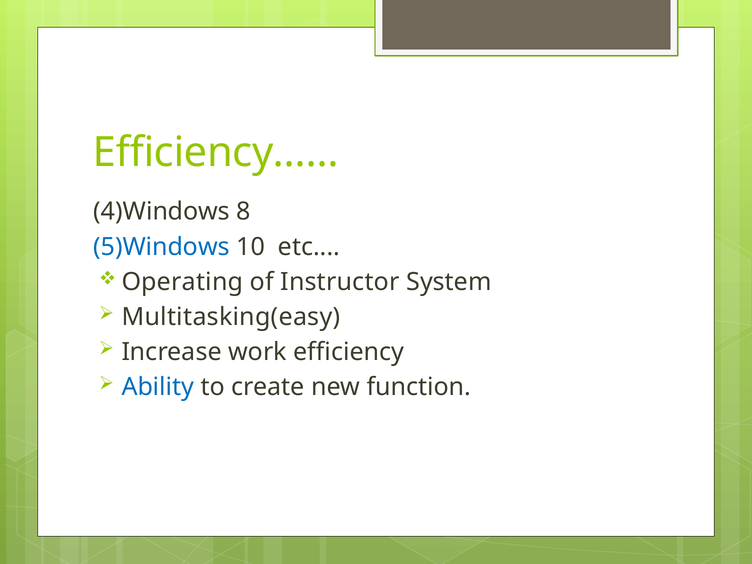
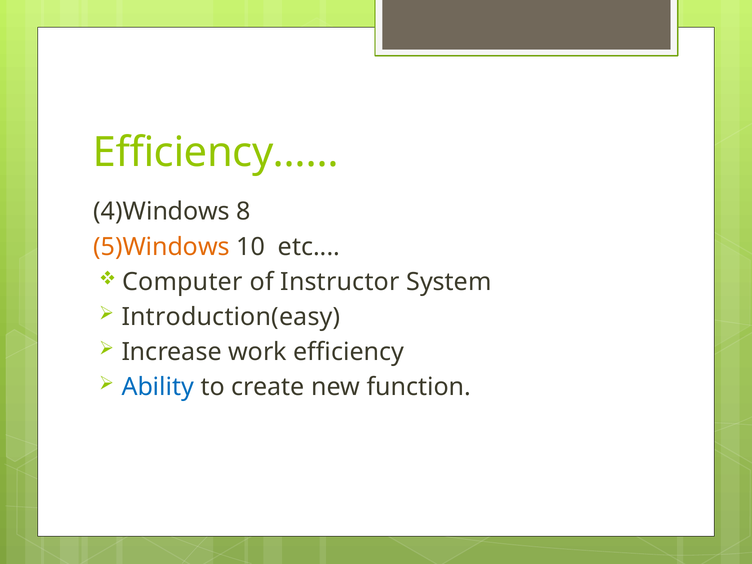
5)Windows colour: blue -> orange
Operating: Operating -> Computer
Multitasking(easy: Multitasking(easy -> Introduction(easy
